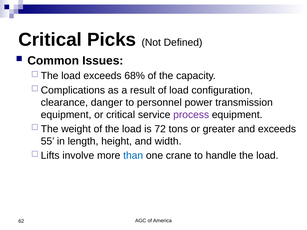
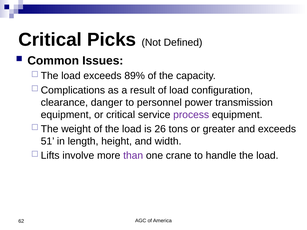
68%: 68% -> 89%
72: 72 -> 26
55: 55 -> 51
than colour: blue -> purple
